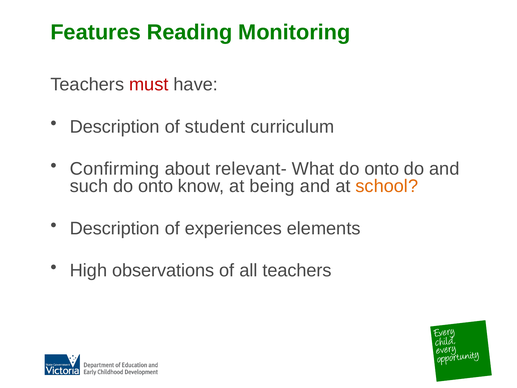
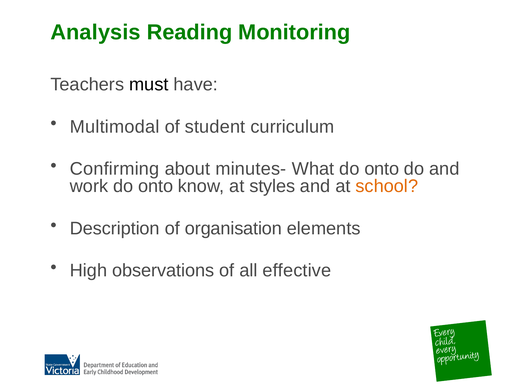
Features: Features -> Analysis
must colour: red -> black
Description at (115, 127): Description -> Multimodal
relevant-: relevant- -> minutes-
such: such -> work
being: being -> styles
experiences: experiences -> organisation
all teachers: teachers -> effective
